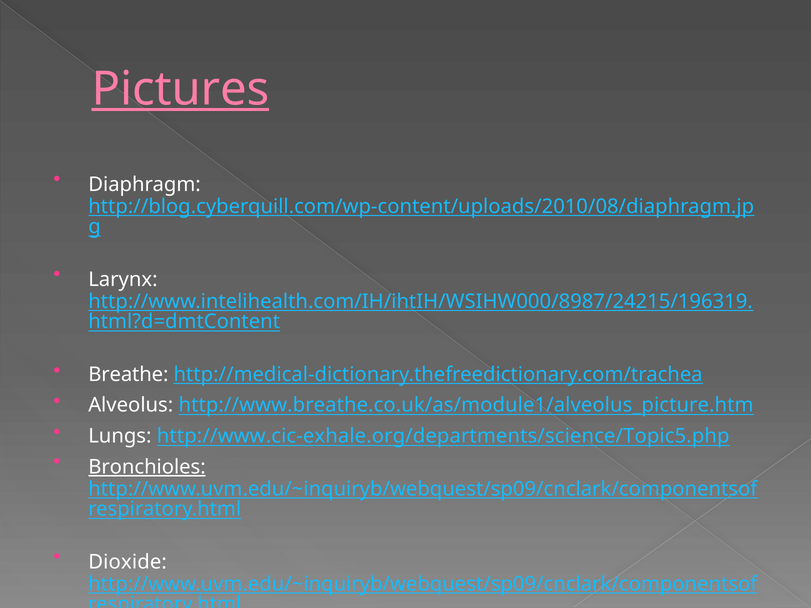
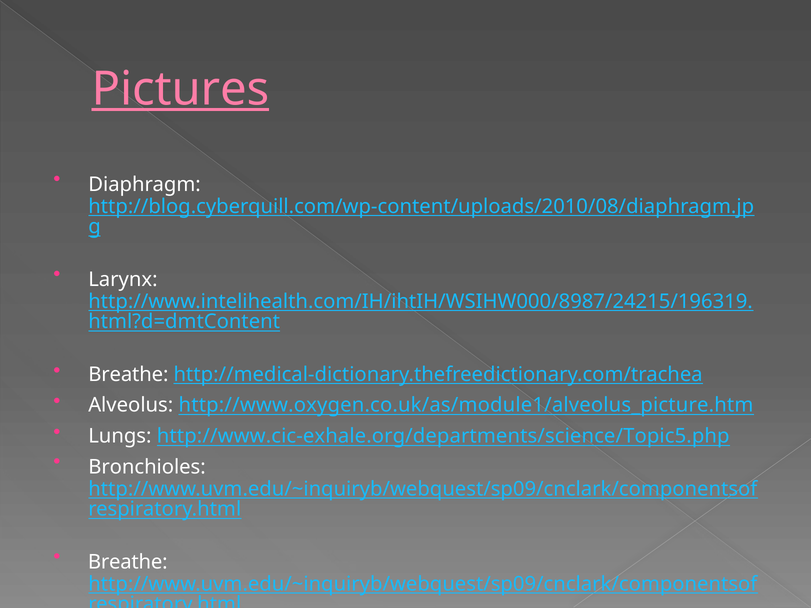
http://www.breathe.co.uk/as/module1/alveolus_picture.htm: http://www.breathe.co.uk/as/module1/alveolus_picture.htm -> http://www.oxygen.co.uk/as/module1/alveolus_picture.htm
Bronchioles underline: present -> none
Dioxide at (128, 562): Dioxide -> Breathe
